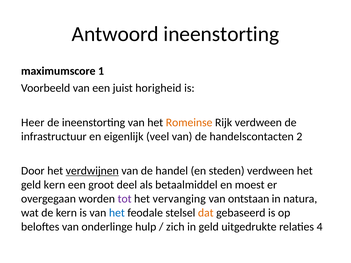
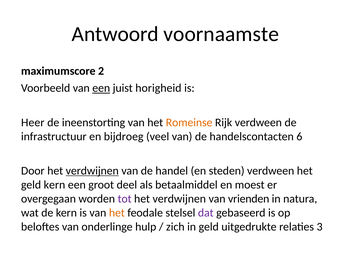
Antwoord ineenstorting: ineenstorting -> voornaamste
1: 1 -> 2
een at (101, 88) underline: none -> present
eigenlijk: eigenlijk -> bijdroeg
2: 2 -> 6
vervanging at (179, 199): vervanging -> verdwijnen
ontstaan: ontstaan -> vrienden
het at (117, 213) colour: blue -> orange
dat colour: orange -> purple
4: 4 -> 3
